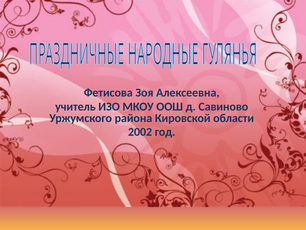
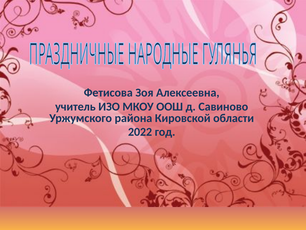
2002: 2002 -> 2022
